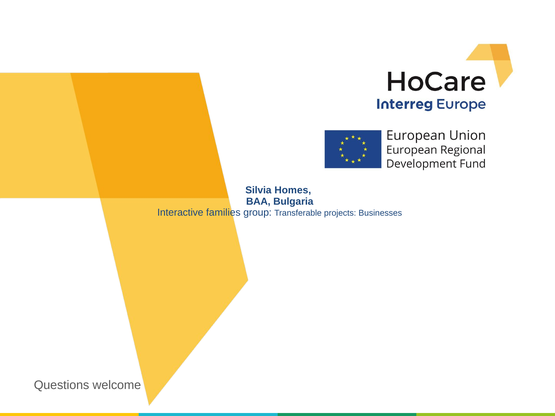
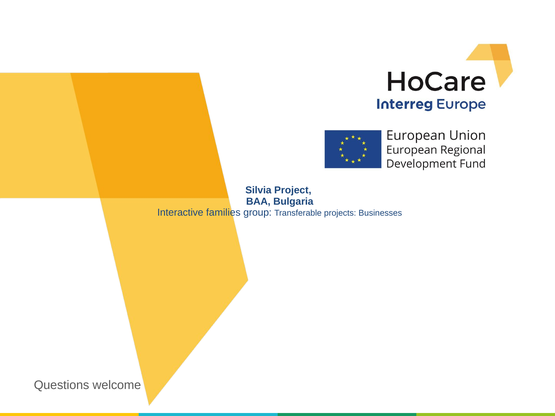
Homes: Homes -> Project
